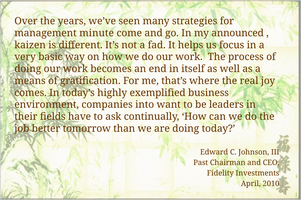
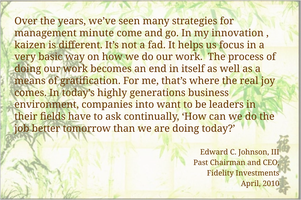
announced: announced -> innovation
exemplified: exemplified -> generations
